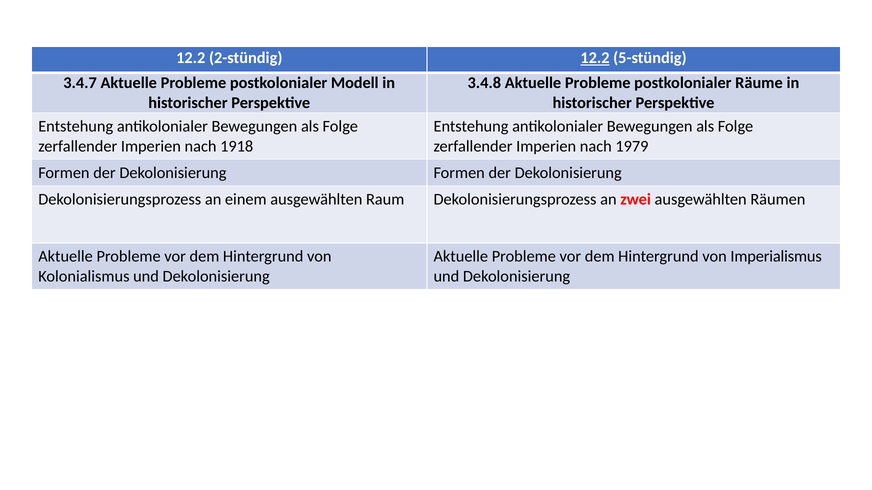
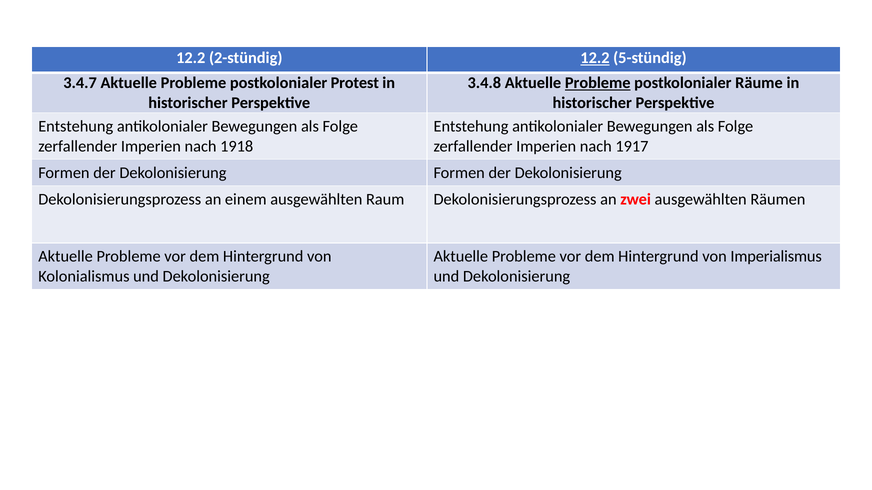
Modell: Modell -> Protest
Probleme at (598, 83) underline: none -> present
1979: 1979 -> 1917
